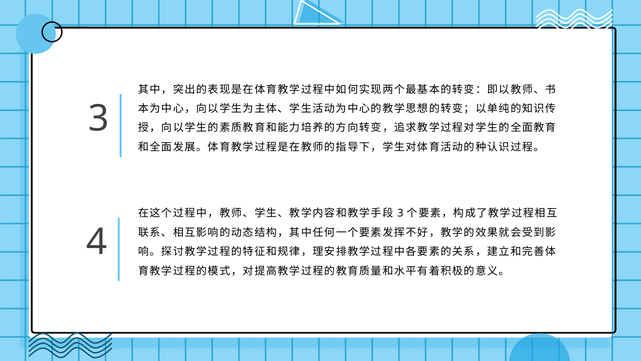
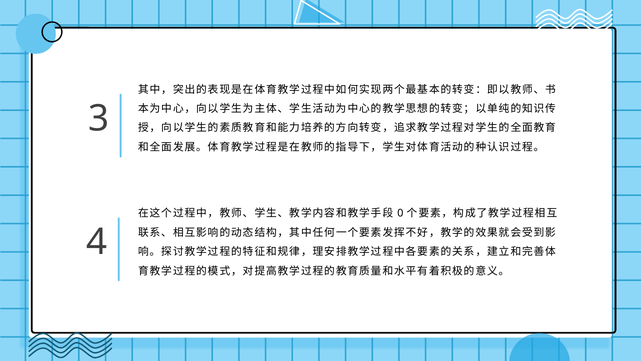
3 at (400, 213): 3 -> 0
